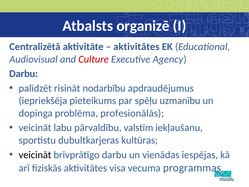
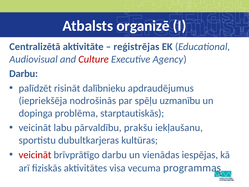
aktivitātes at (136, 47): aktivitātes -> reģistrējas
nodarbību: nodarbību -> dalībnieku
pieteikums: pieteikums -> nodrošinās
profesionālās: profesionālās -> starptautiskās
valstīm: valstīm -> prakšu
veicināt at (35, 155) colour: black -> red
